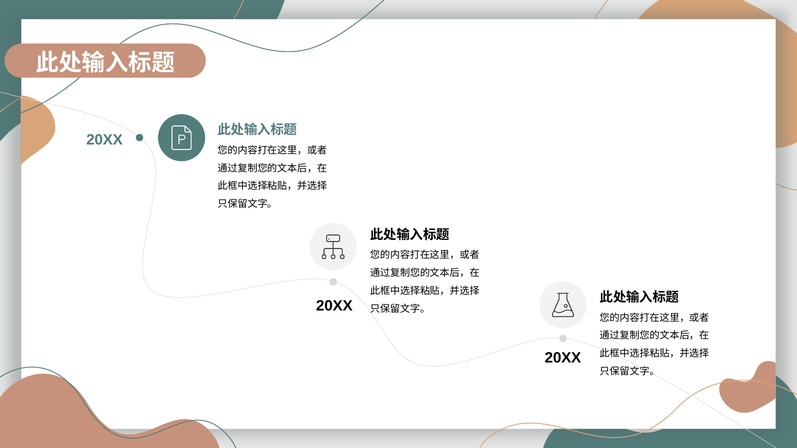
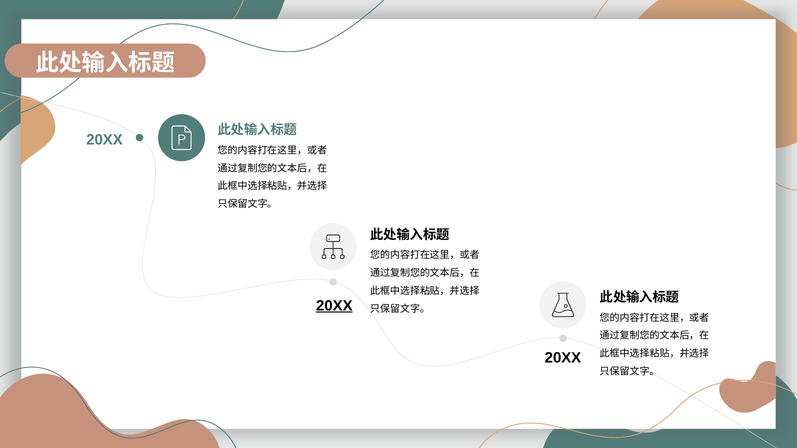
20XX at (334, 306) underline: none -> present
